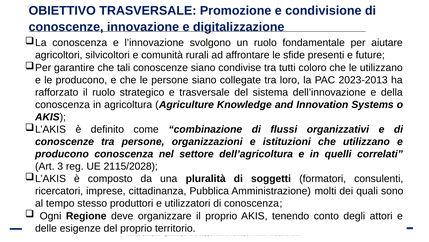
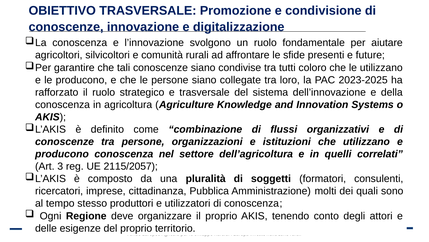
2023-2013: 2023-2013 -> 2023-2025
2115/2028: 2115/2028 -> 2115/2057
